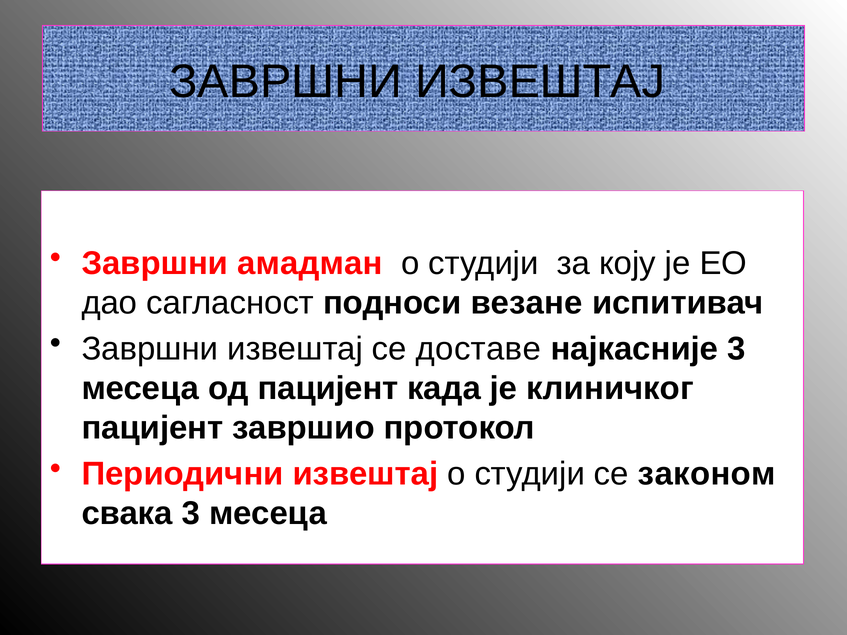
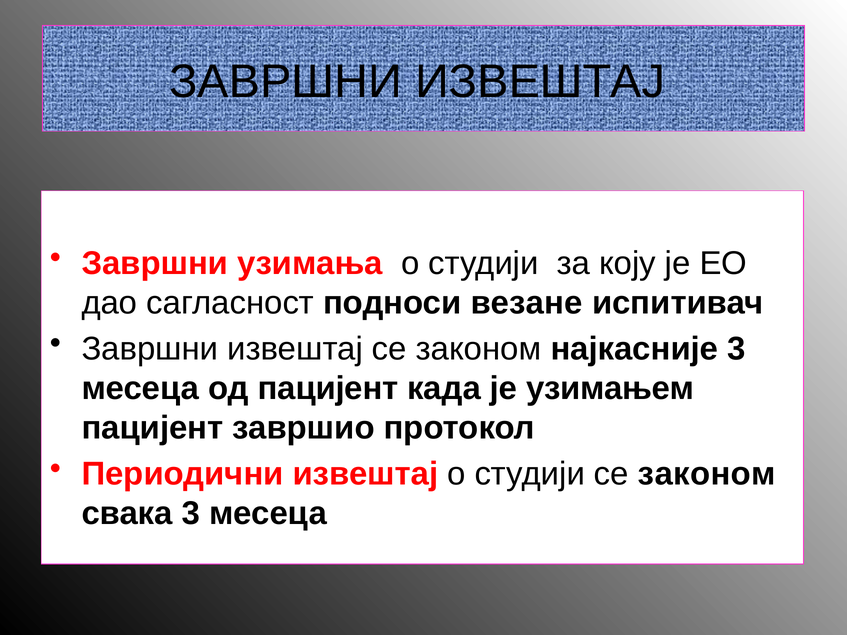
амадман: амадман -> узимања
извештај се доставе: доставе -> законом
клиничког: клиничког -> узимањем
